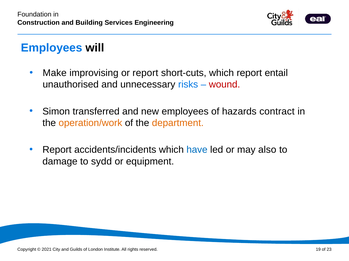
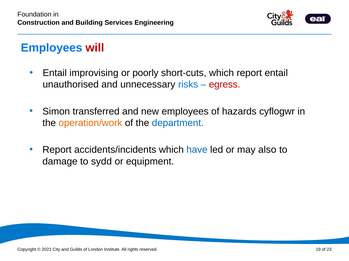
will colour: black -> red
Make at (55, 73): Make -> Entail
or report: report -> poorly
wound: wound -> egress
contract: contract -> cyflogwr
department colour: orange -> blue
